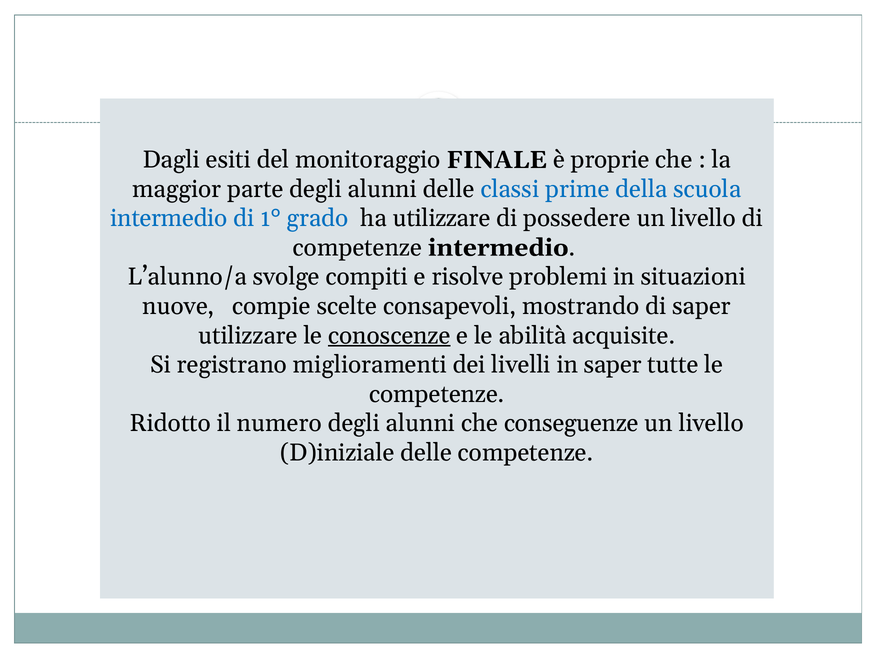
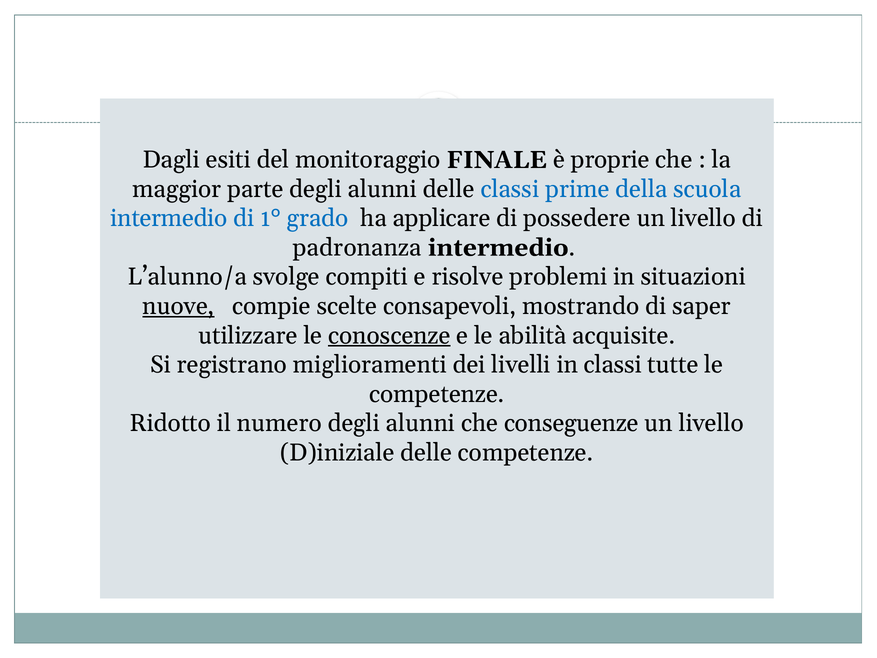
ha utilizzare: utilizzare -> applicare
competenze at (357, 248): competenze -> padronanza
nuove underline: none -> present
in saper: saper -> classi
